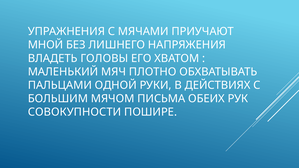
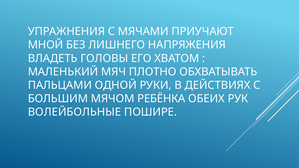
ПИСЬМА: ПИСЬМА -> РЕБЁНКА
СОВОКУПНОСТИ: СОВОКУПНОСТИ -> ВОЛЕЙБОЛЬНЫЕ
